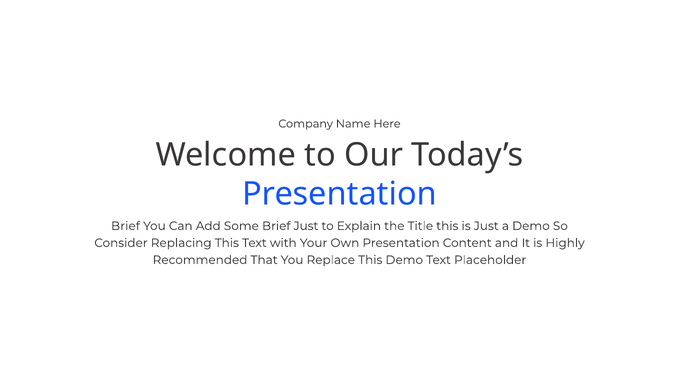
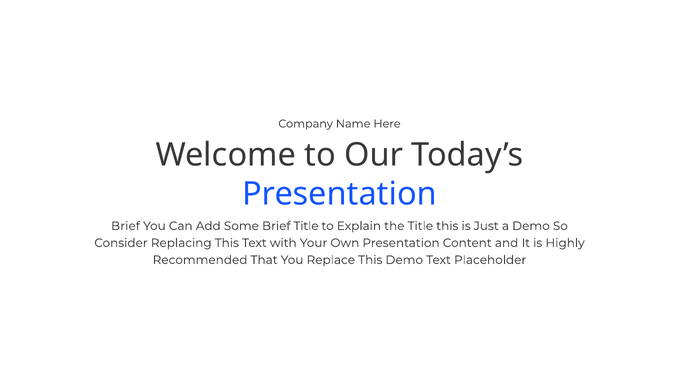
Brief Just: Just -> Title
